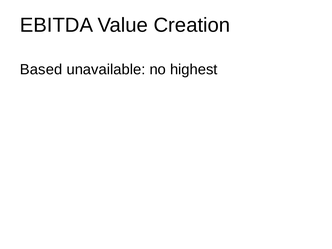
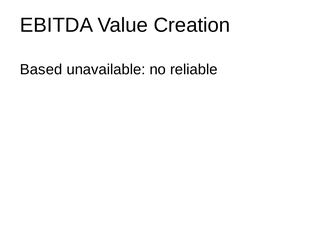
highest: highest -> reliable
